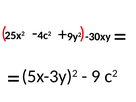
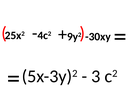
9: 9 -> 3
